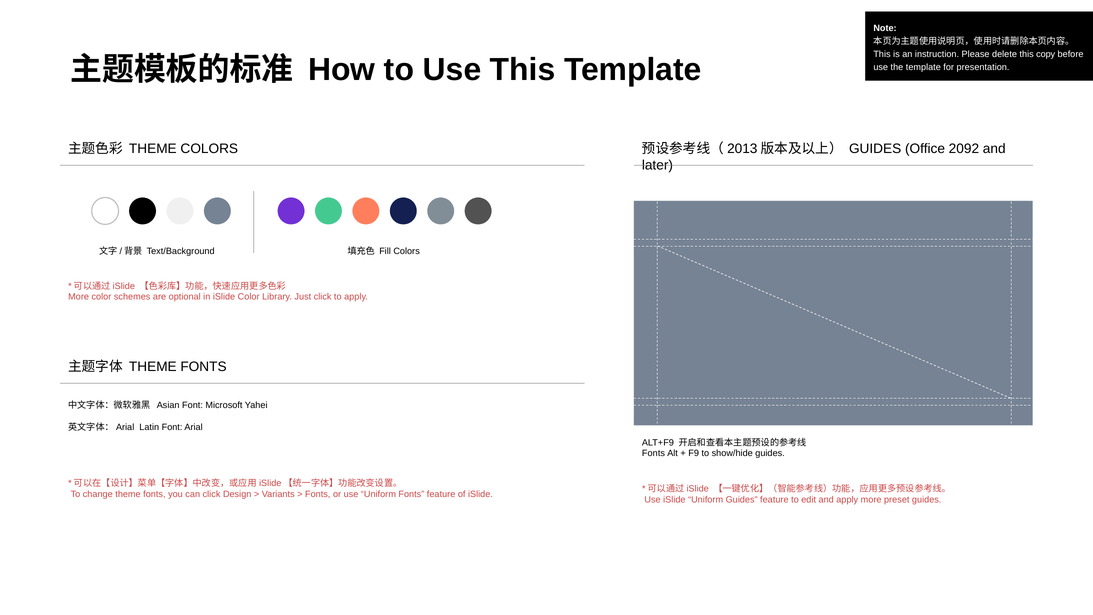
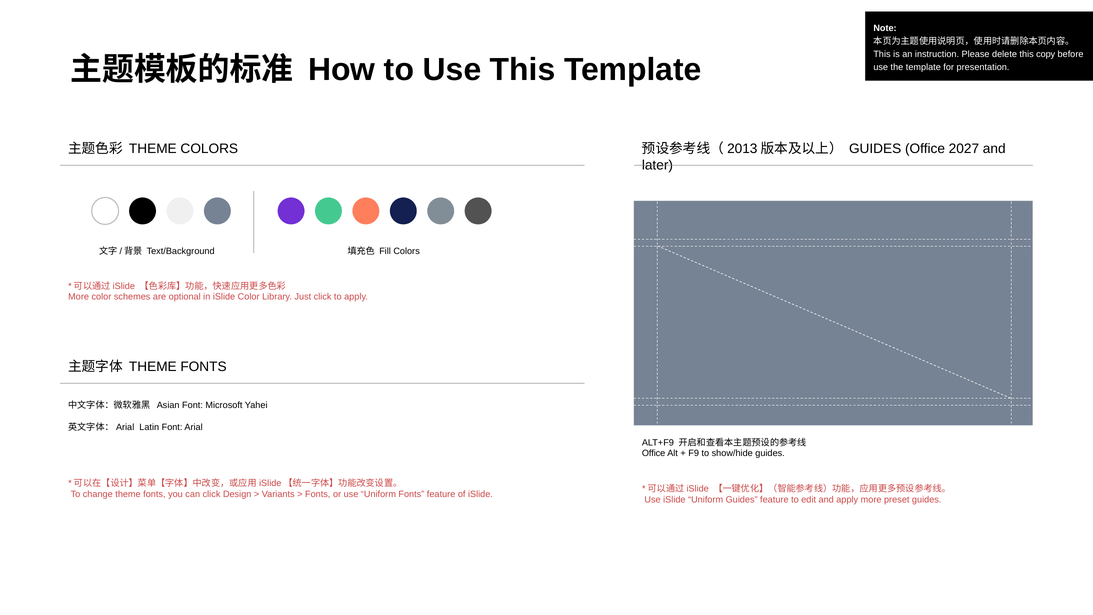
2092: 2092 -> 2027
Fonts at (653, 453): Fonts -> Office
